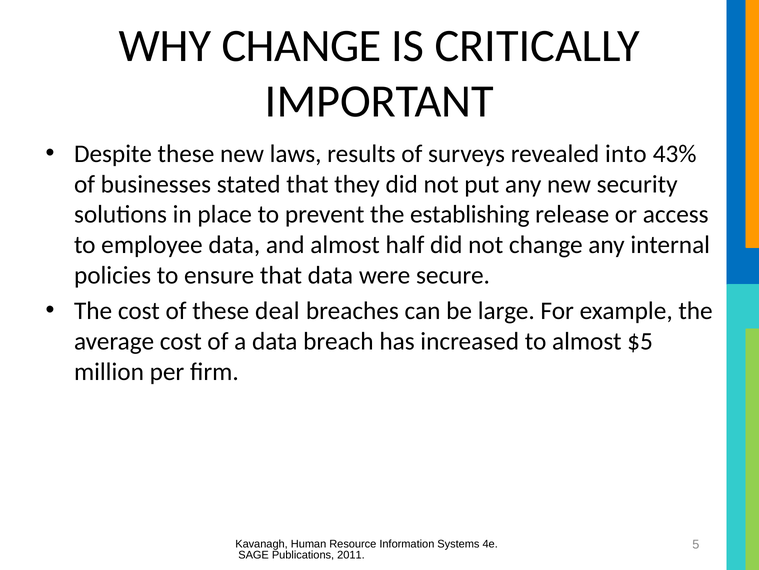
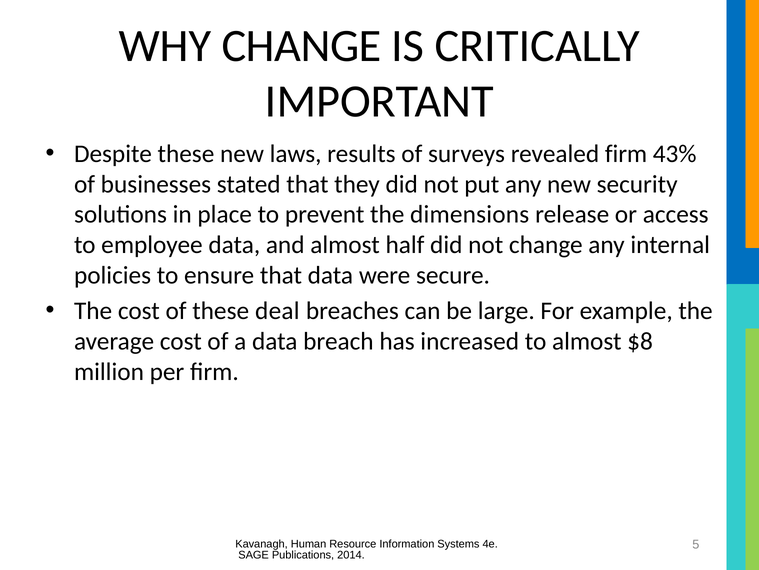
revealed into: into -> firm
establishing: establishing -> dimensions
$5: $5 -> $8
2011: 2011 -> 2014
